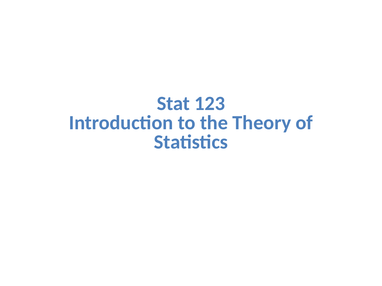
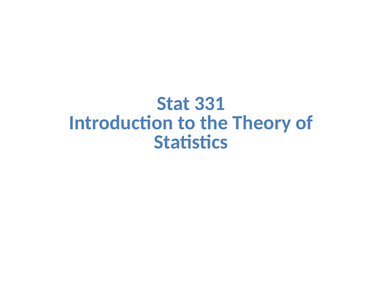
123: 123 -> 331
